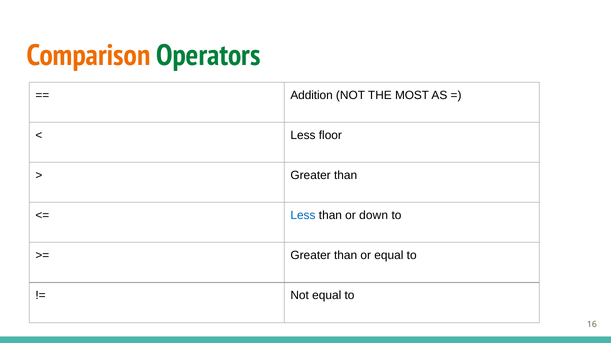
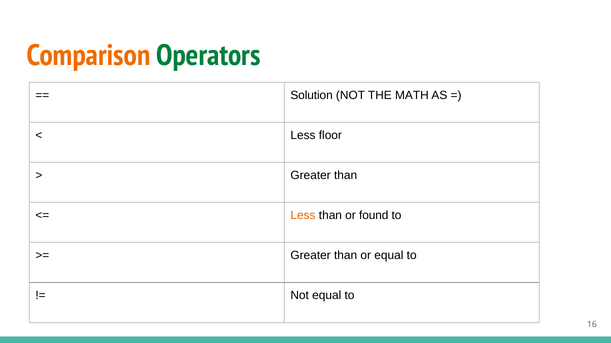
Addition: Addition -> Solution
MOST: MOST -> MATH
Less at (303, 216) colour: blue -> orange
down: down -> found
